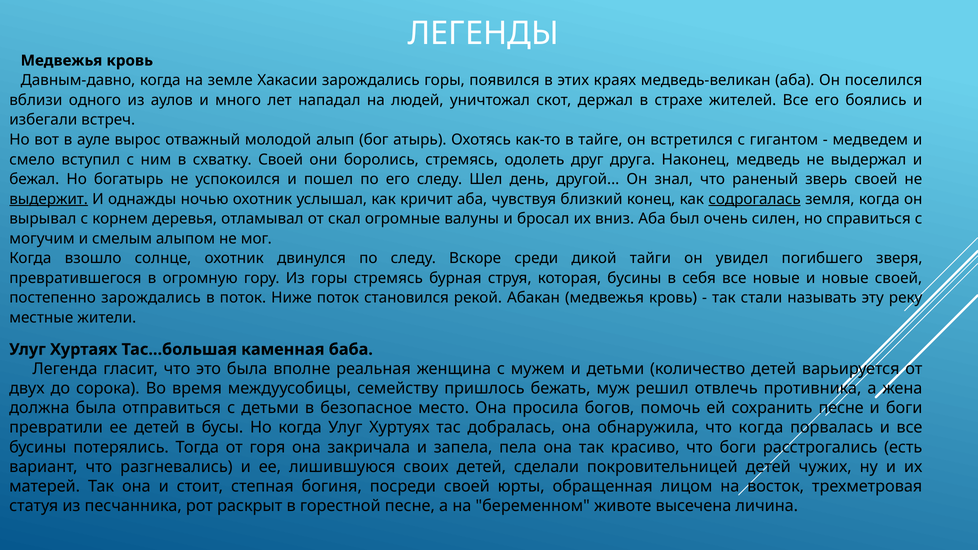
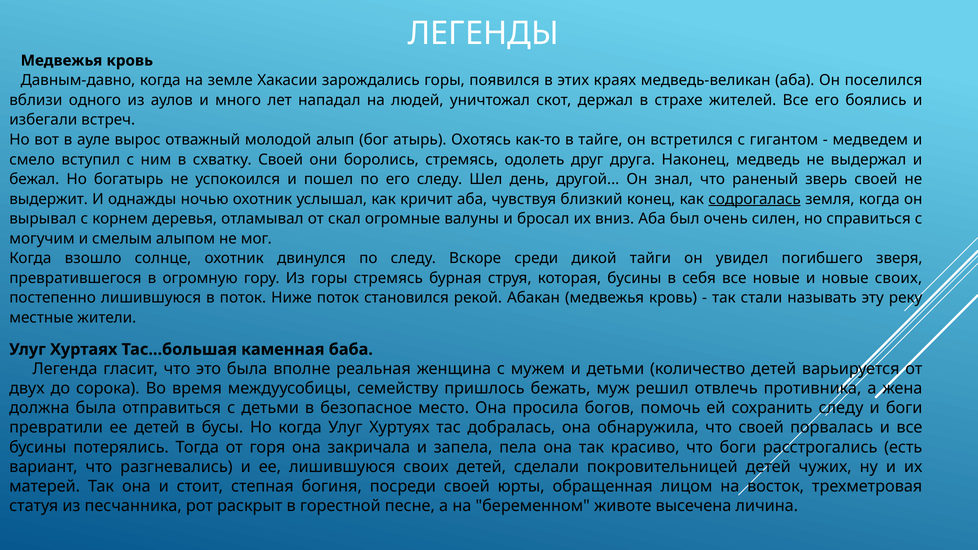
выдержит underline: present -> none
новые своей: своей -> своих
постепенно зарождались: зарождались -> лишившуюся
сохранить песне: песне -> следу
что когда: когда -> своей
